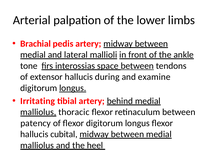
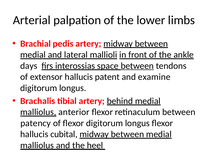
tone: tone -> days
during: during -> patent
longus at (73, 88) underline: present -> none
Irritating: Irritating -> Brachalis
thoracic: thoracic -> anterior
